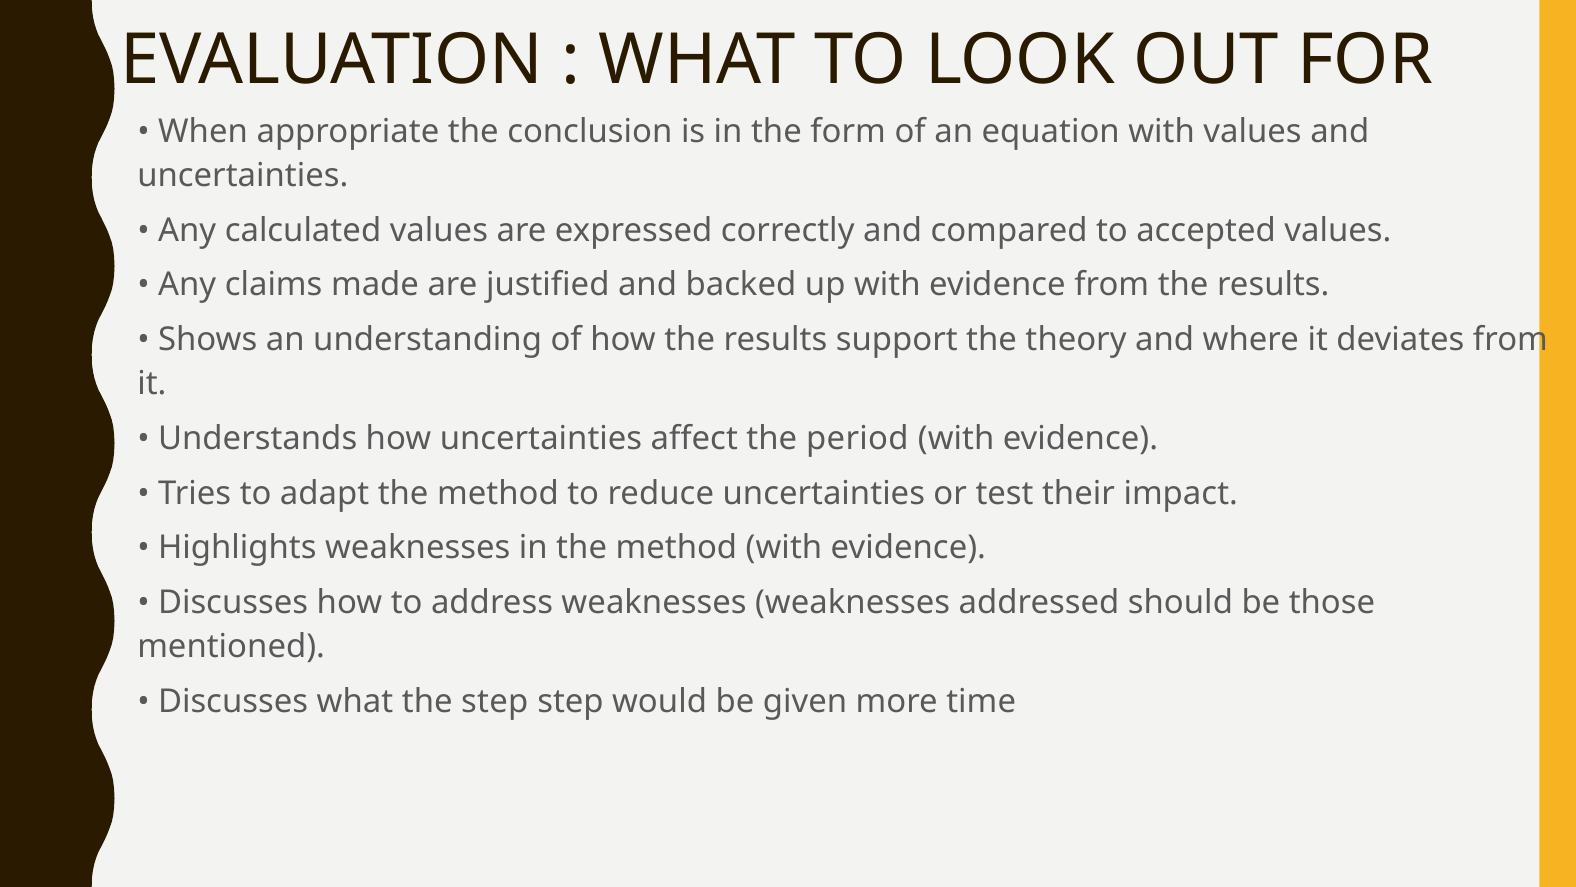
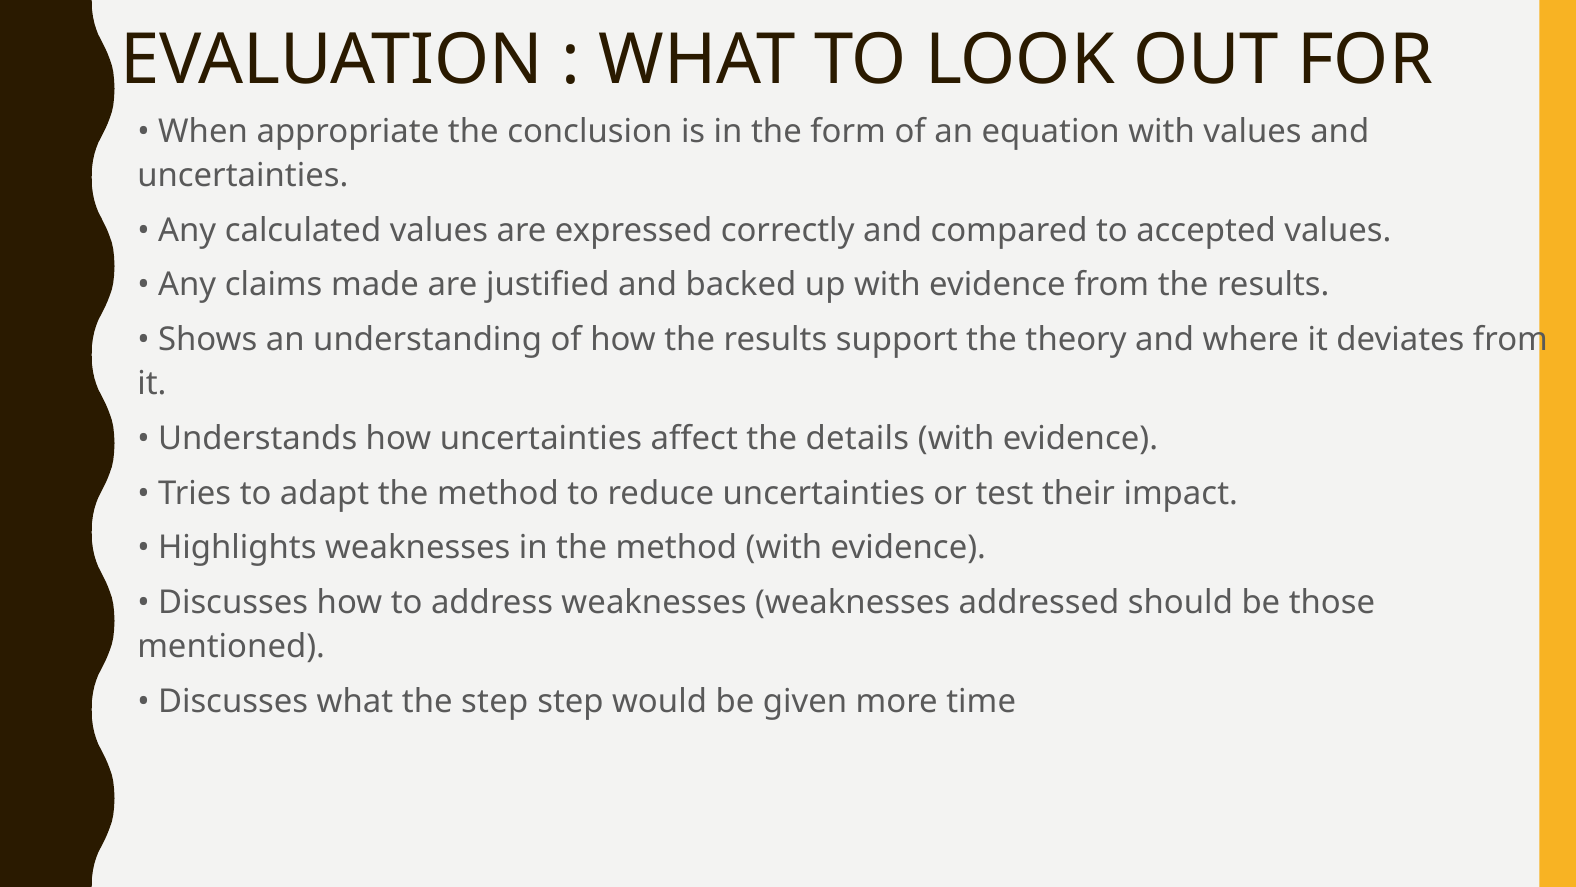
period: period -> details
